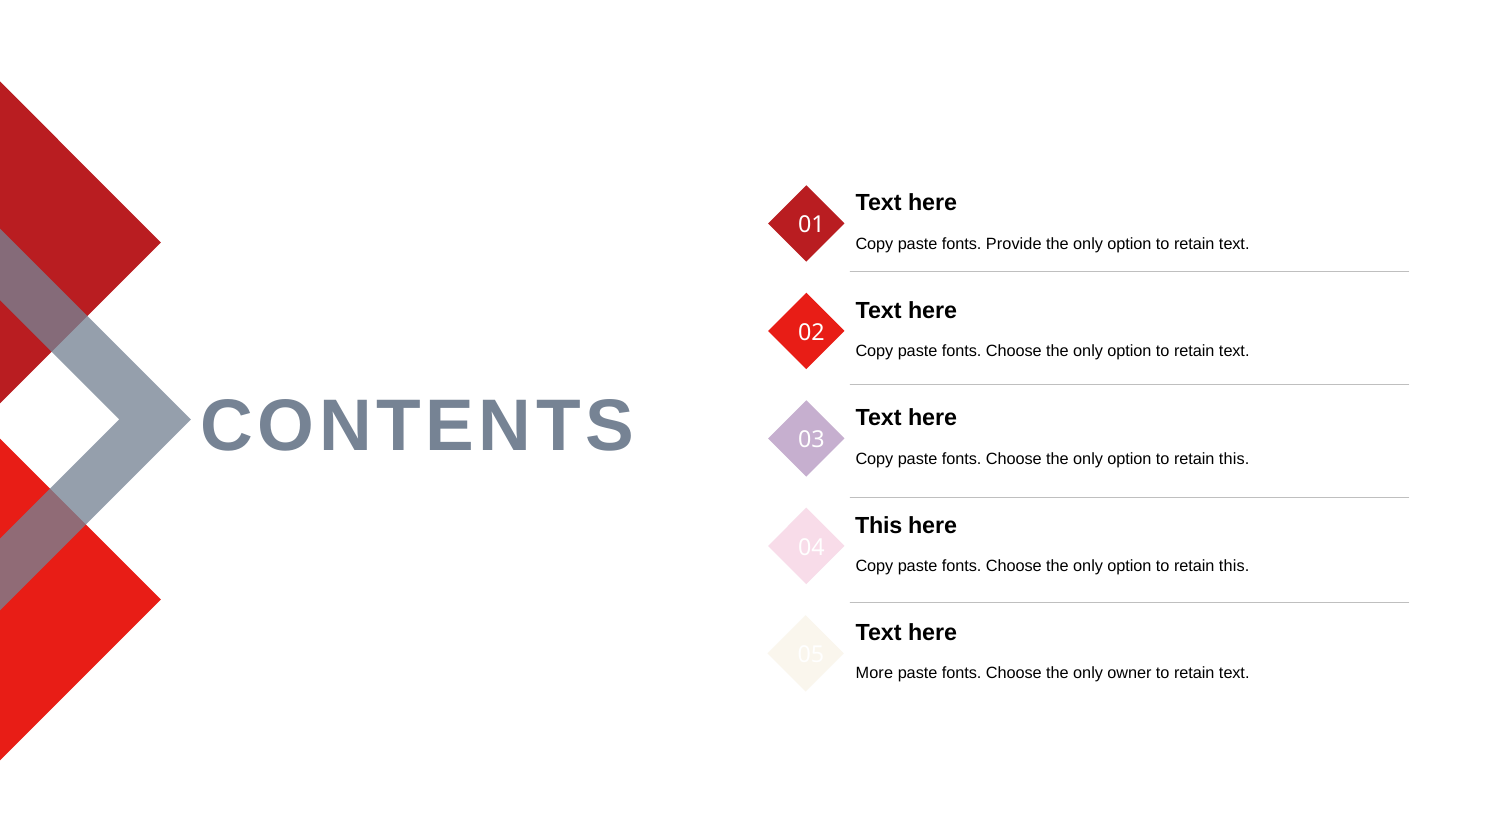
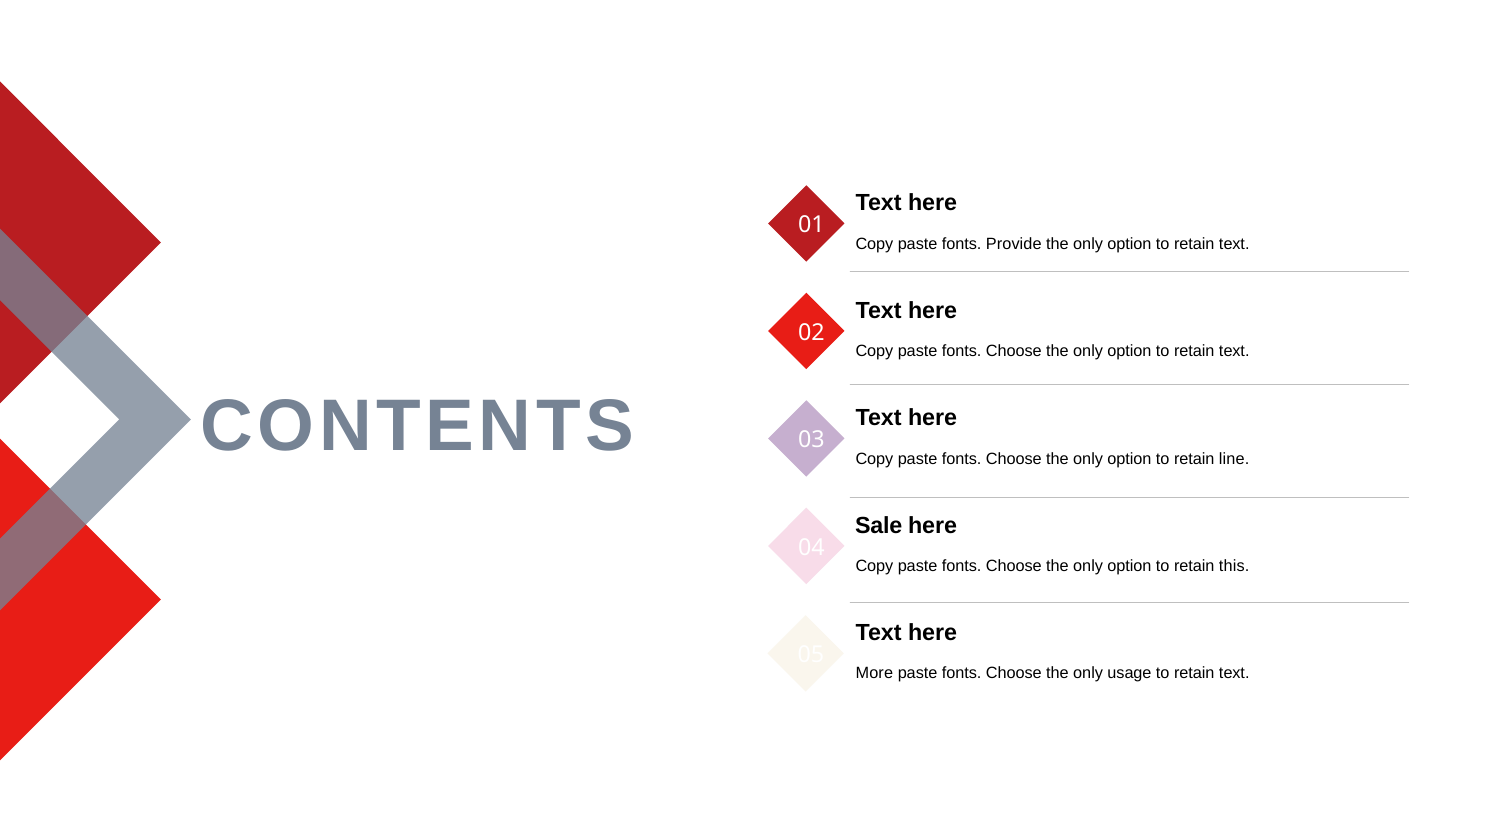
this at (1234, 458): this -> line
This at (879, 525): This -> Sale
owner: owner -> usage
